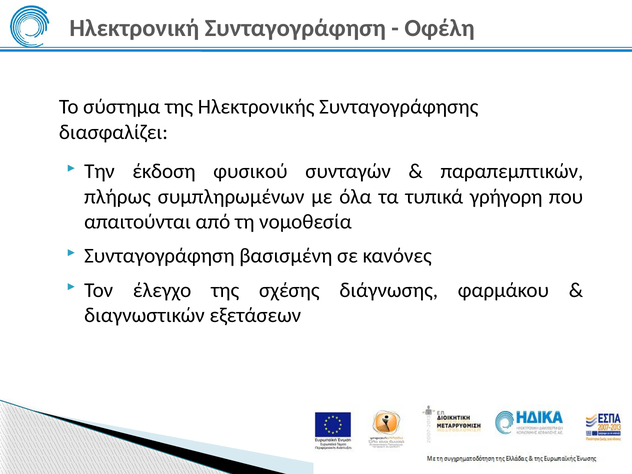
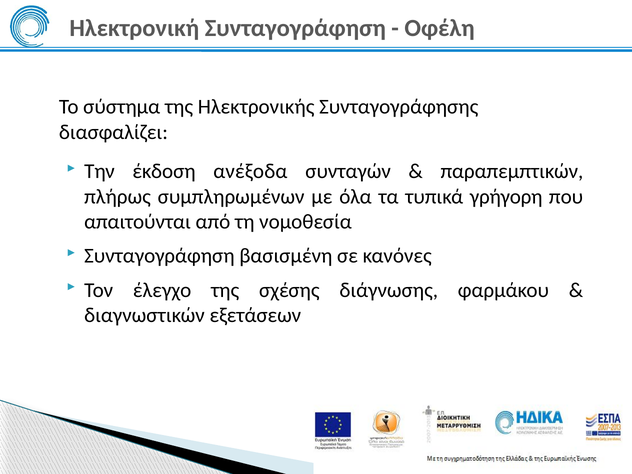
φυσικού: φυσικού -> ανέξοδα
